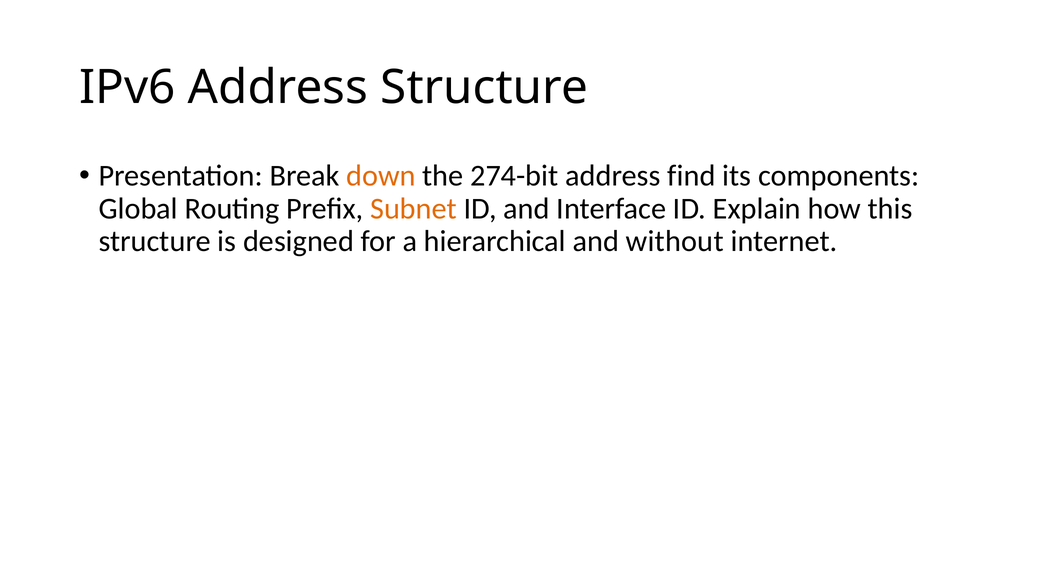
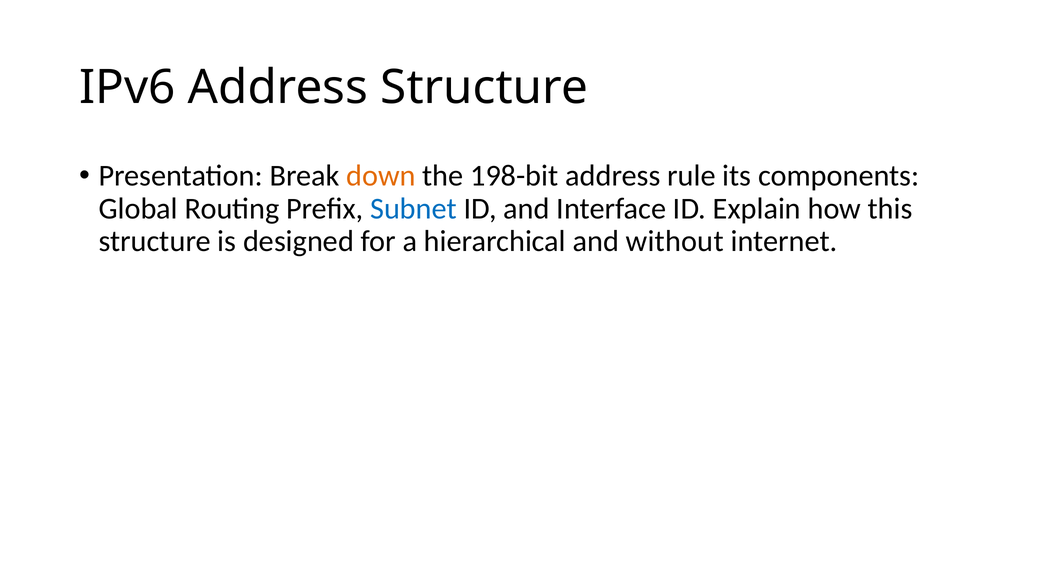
274-bit: 274-bit -> 198-bit
find: find -> rule
Subnet colour: orange -> blue
